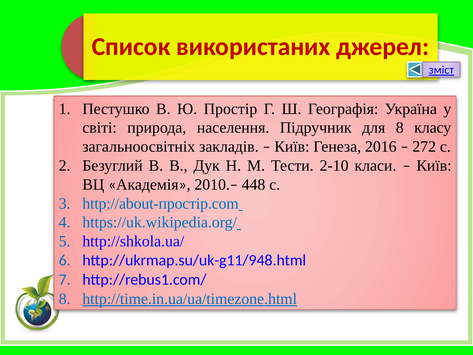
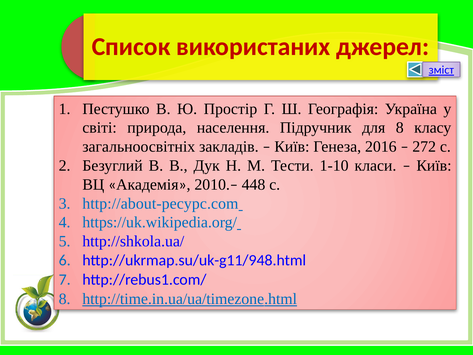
2-10: 2-10 -> 1-10
http://about-простір.com: http://about-простір.com -> http://about-ресурс.com
